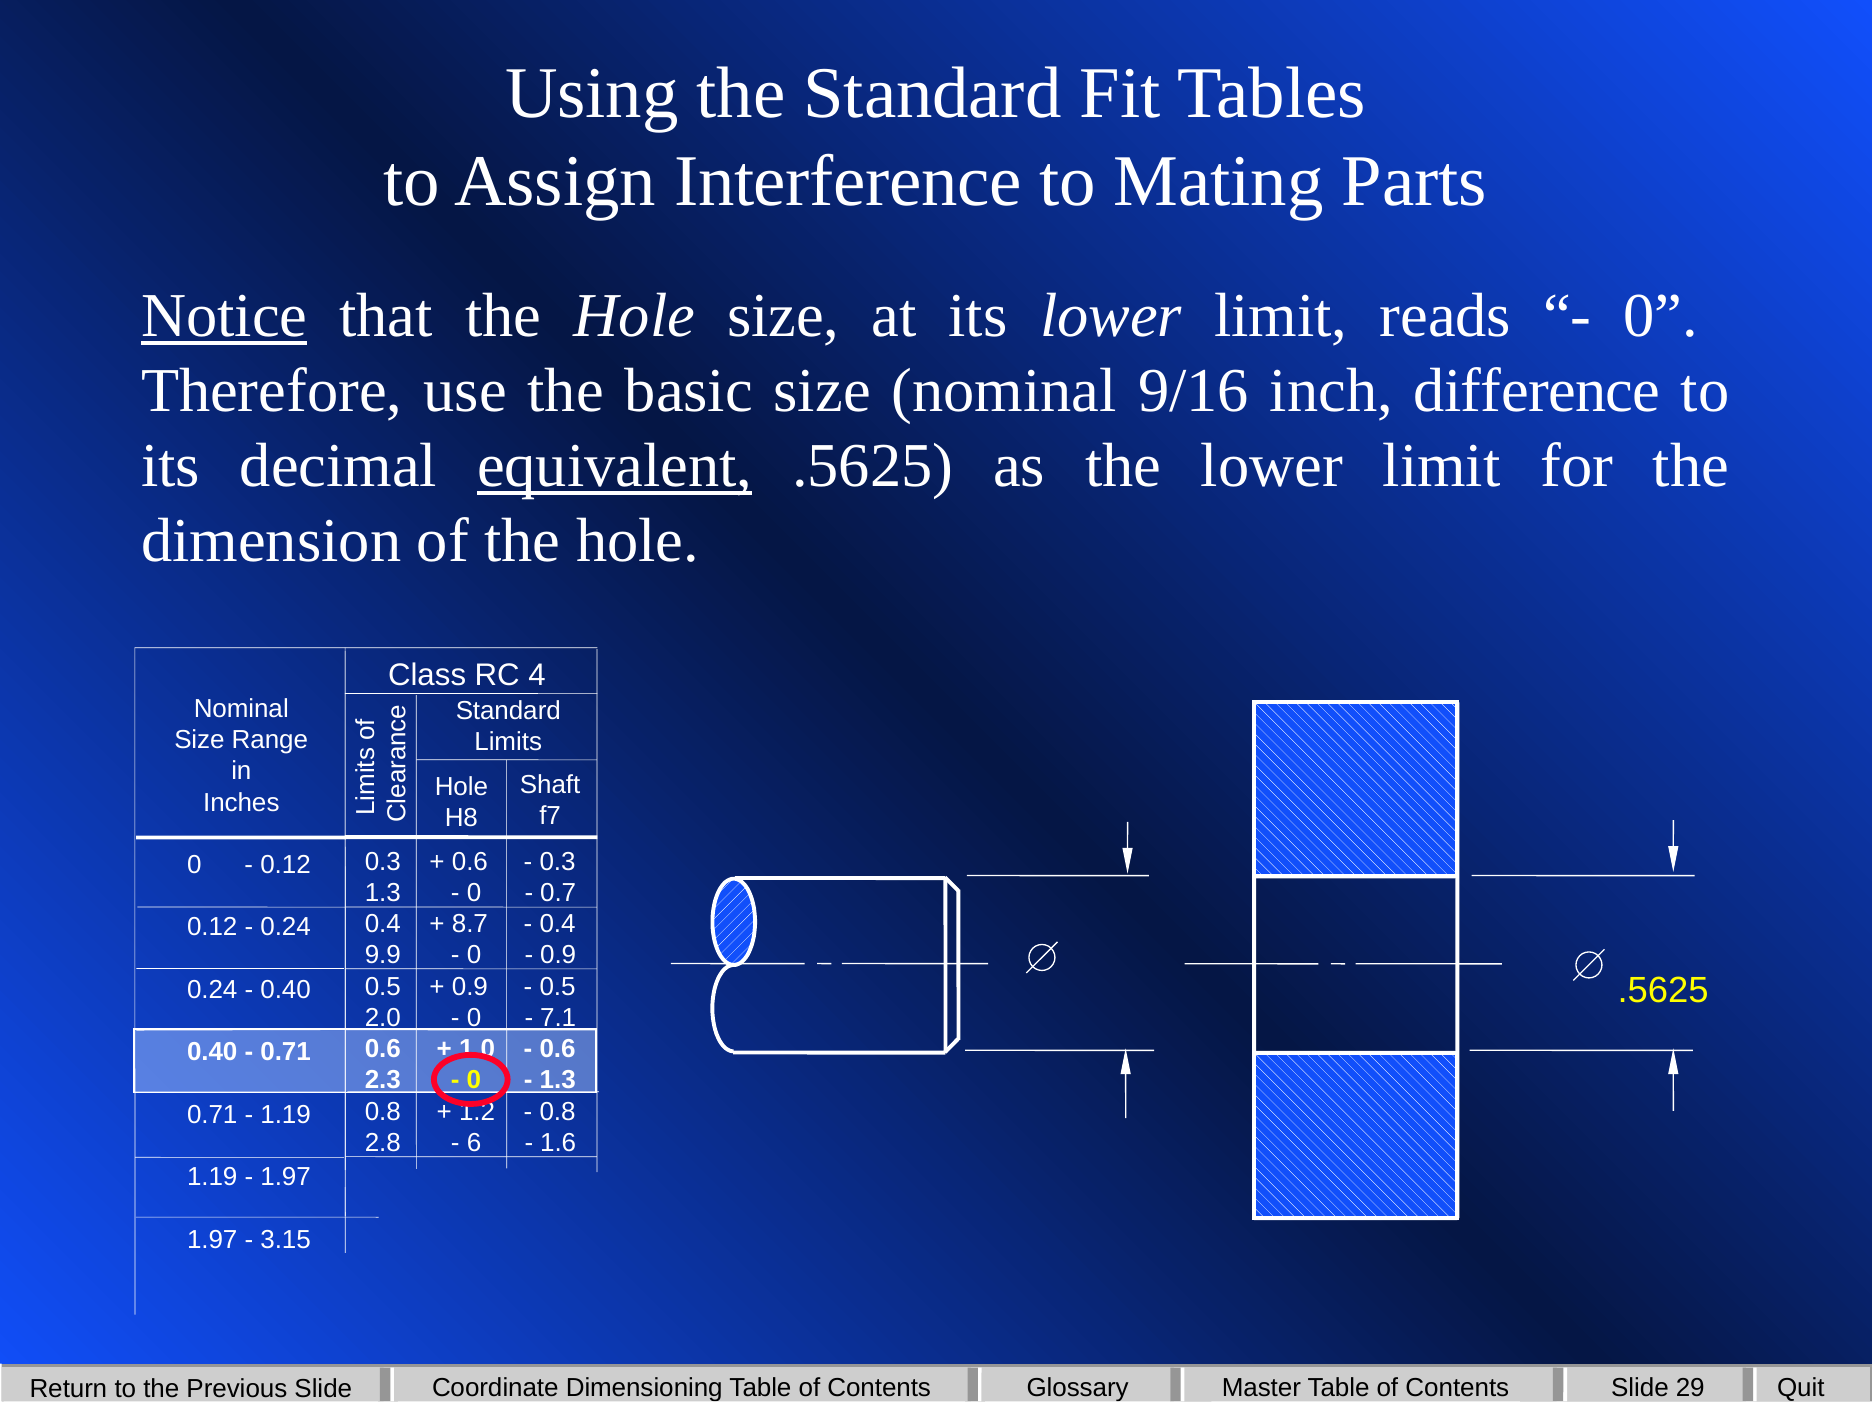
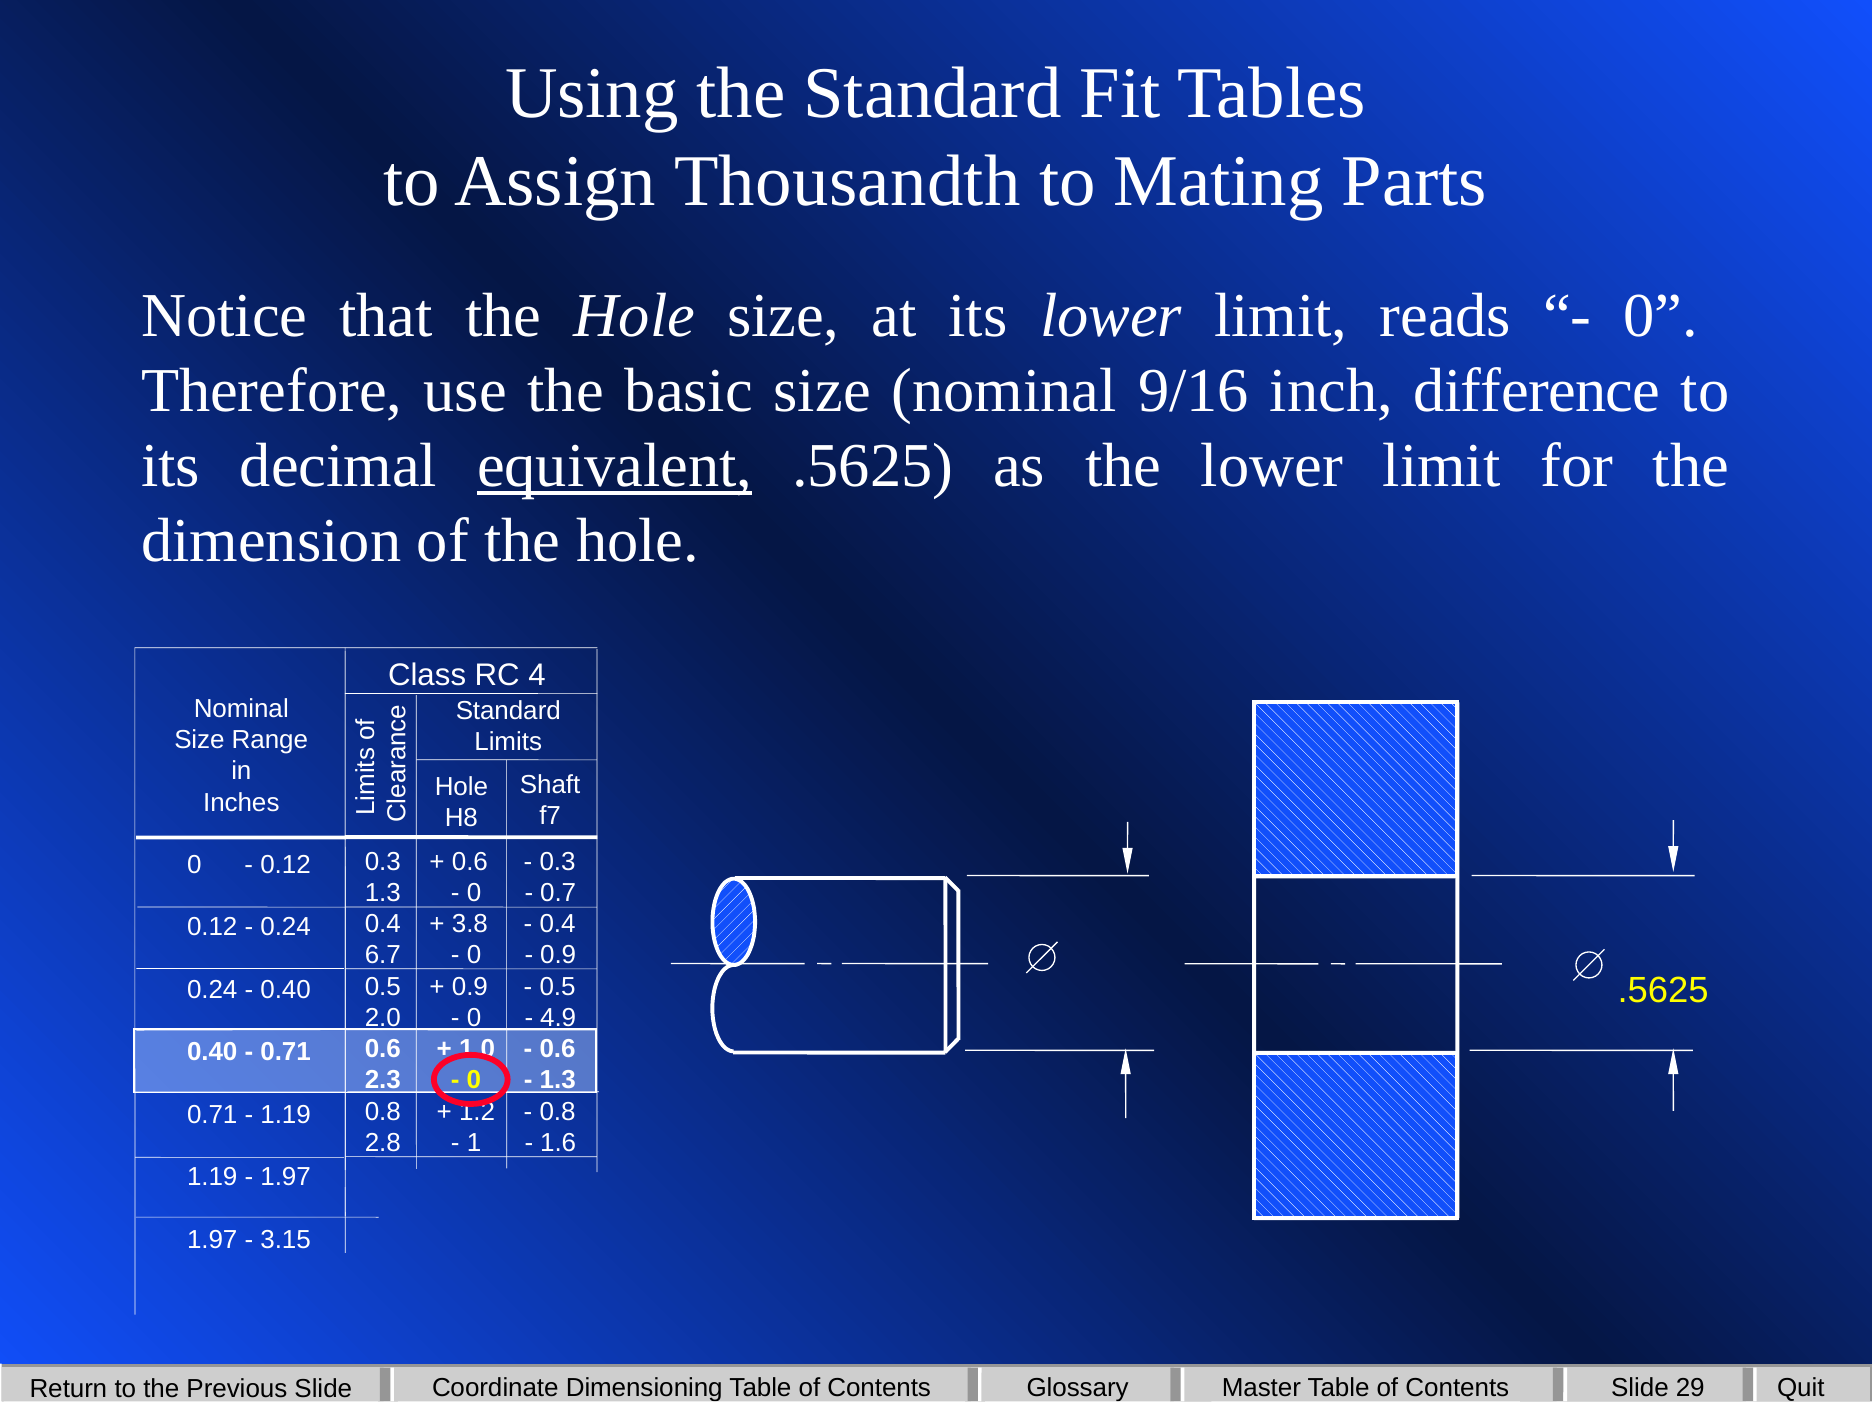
Interference: Interference -> Thousandth
Notice underline: present -> none
8.7: 8.7 -> 3.8
9.9: 9.9 -> 6.7
7.1: 7.1 -> 4.9
6: 6 -> 1
